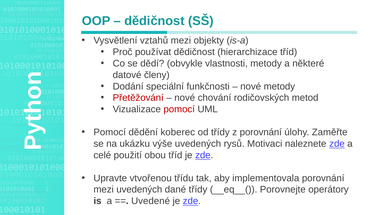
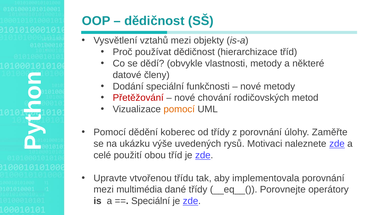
pomocí at (179, 110) colour: red -> orange
mezi uvedených: uvedených -> multimédia
Uvedené at (151, 201): Uvedené -> Speciální
